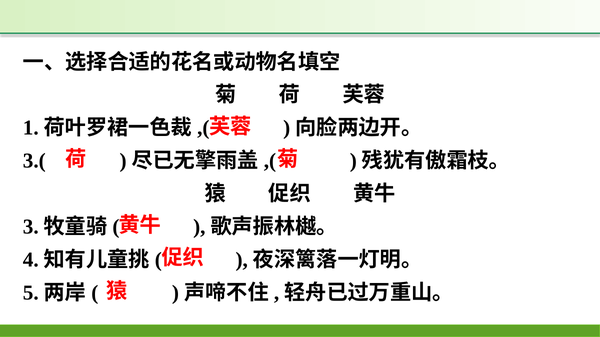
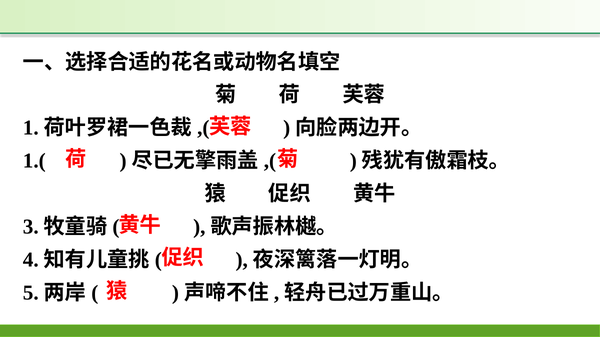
3.(: 3.( -> 1.(
